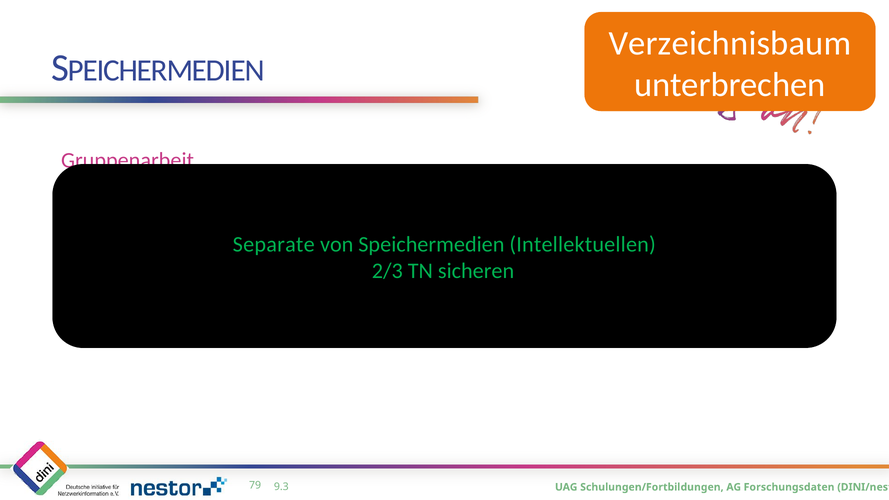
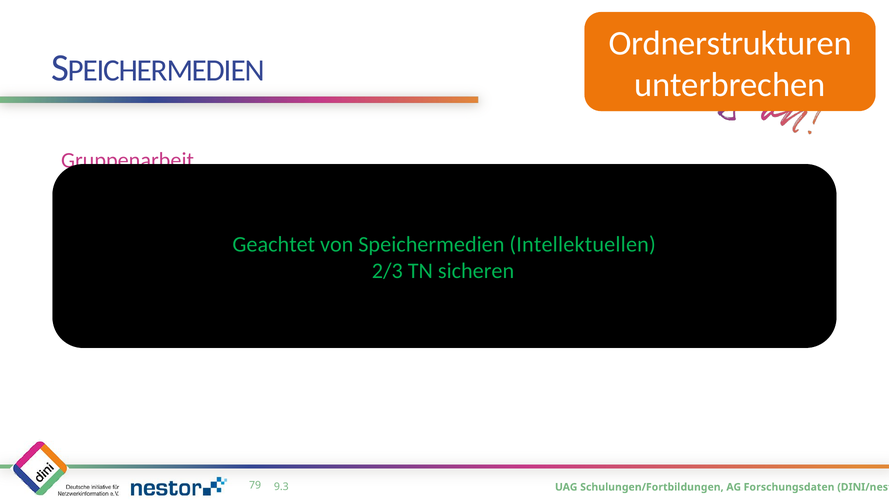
Verzeichnisbaum: Verzeichnisbaum -> Ordnerstrukturen
Separate: Separate -> Geachtet
